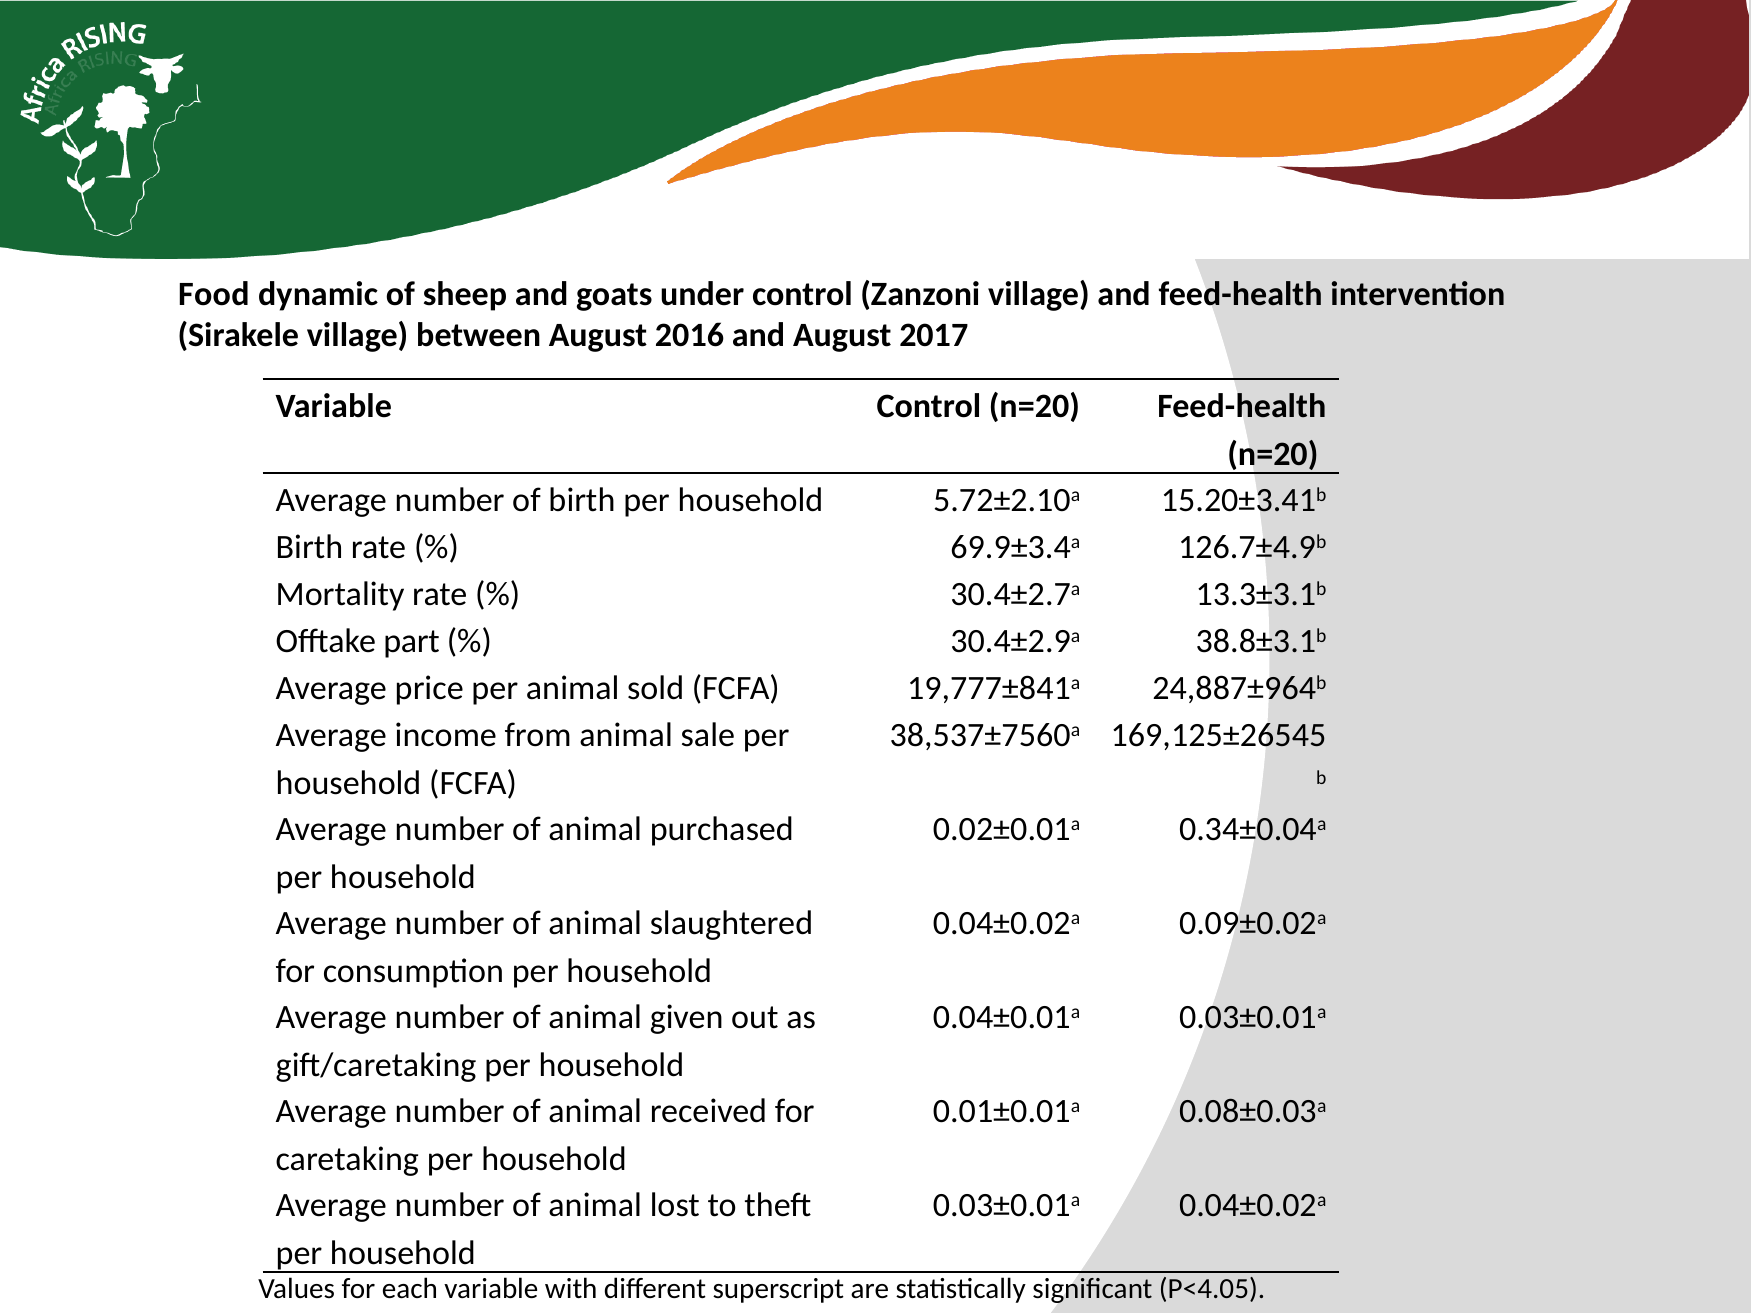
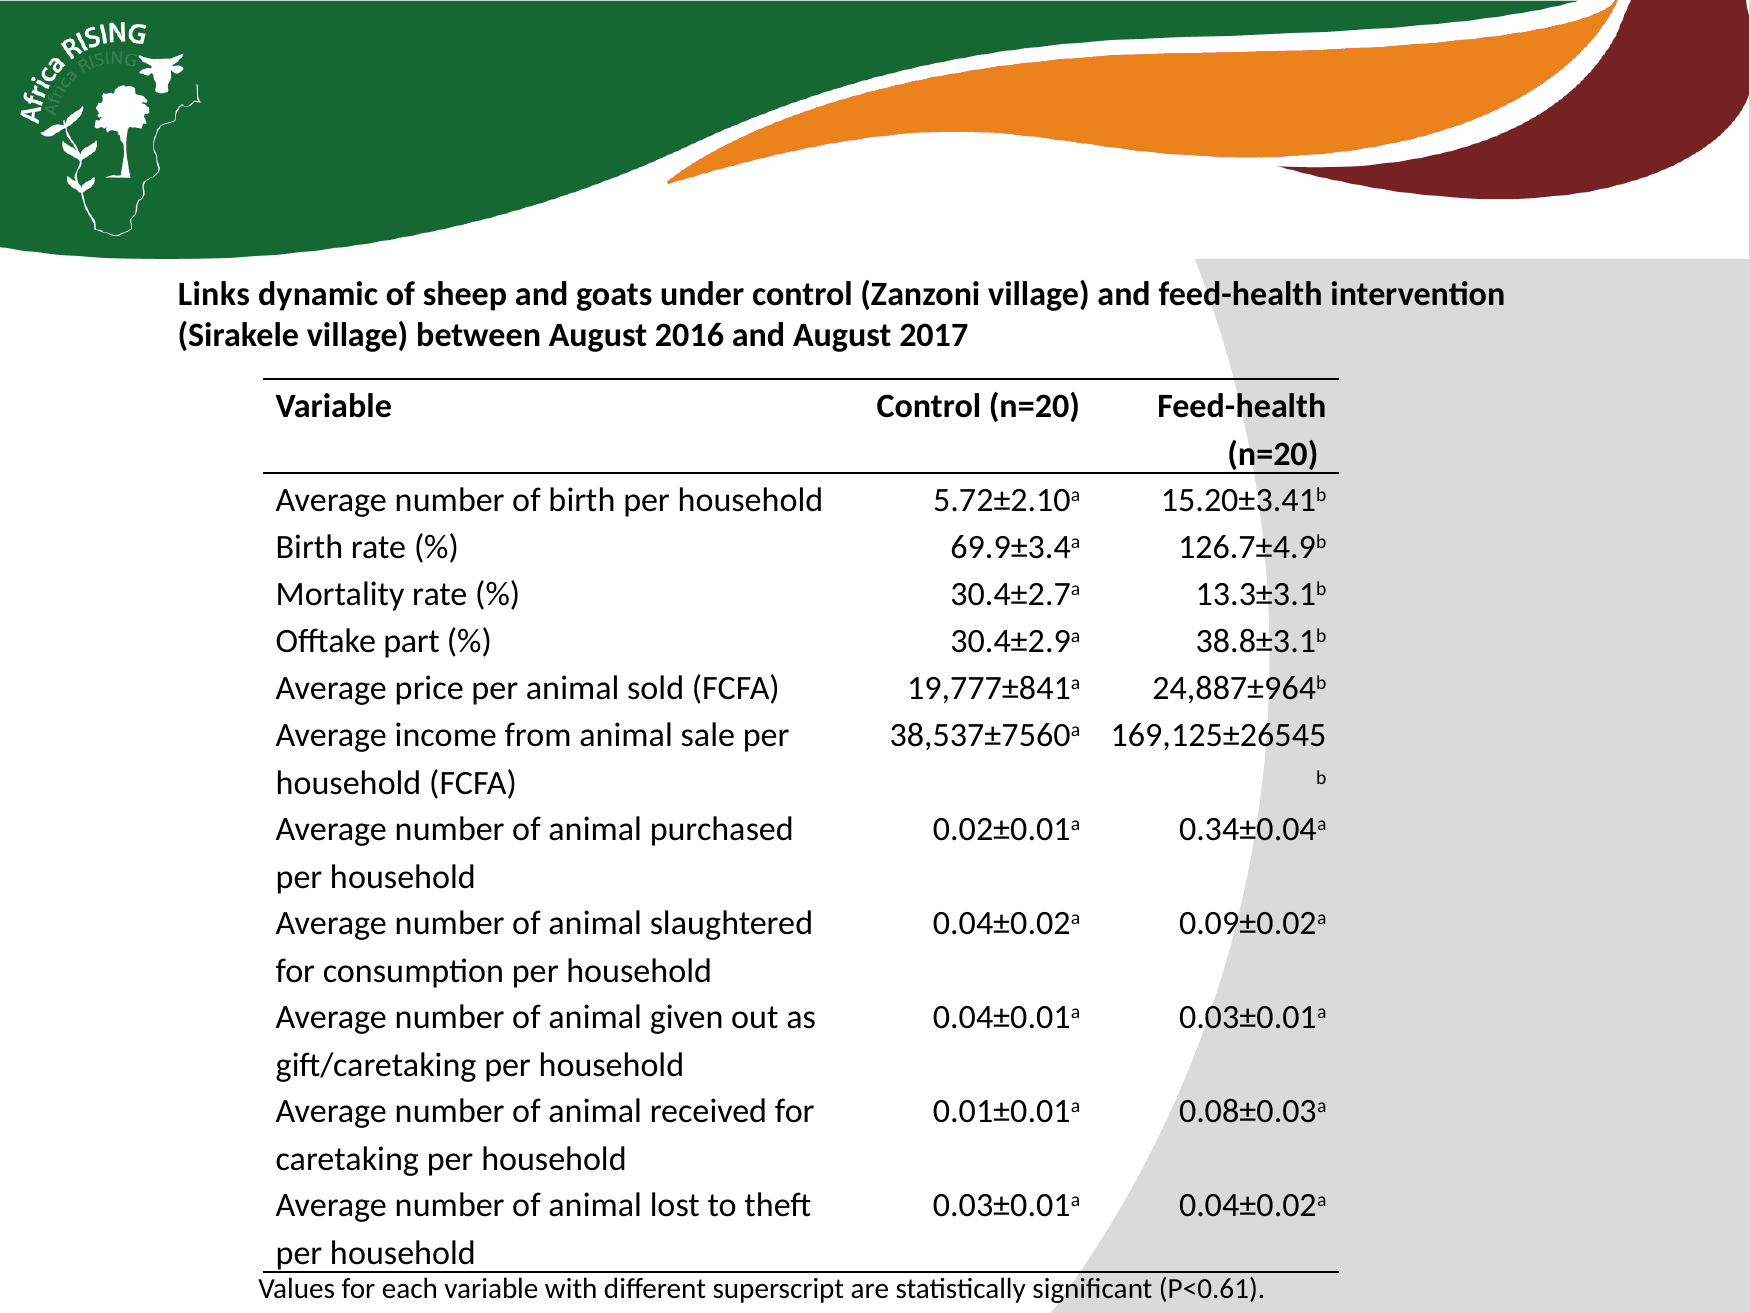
Food: Food -> Links
P<4.05: P<4.05 -> P<0.61
